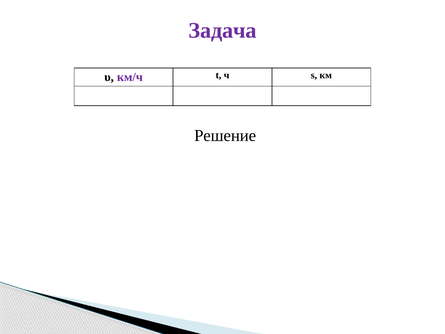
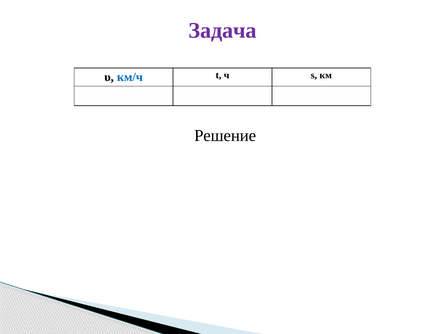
км/ч colour: purple -> blue
